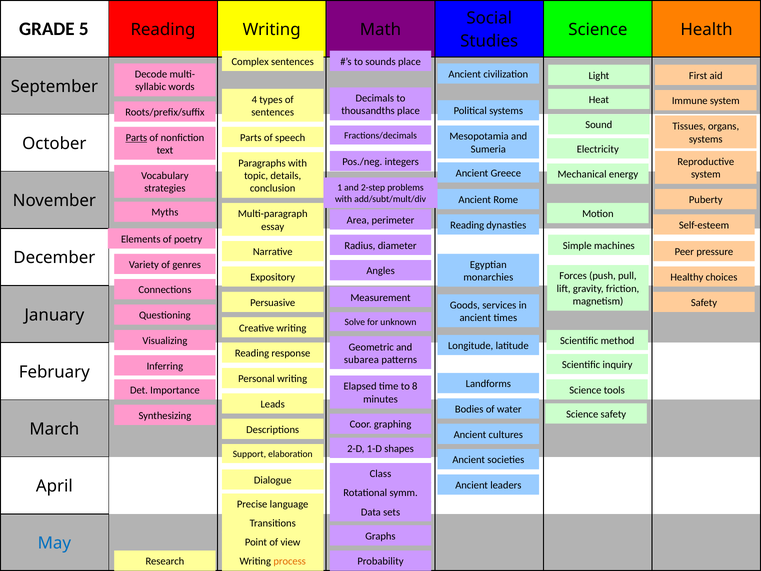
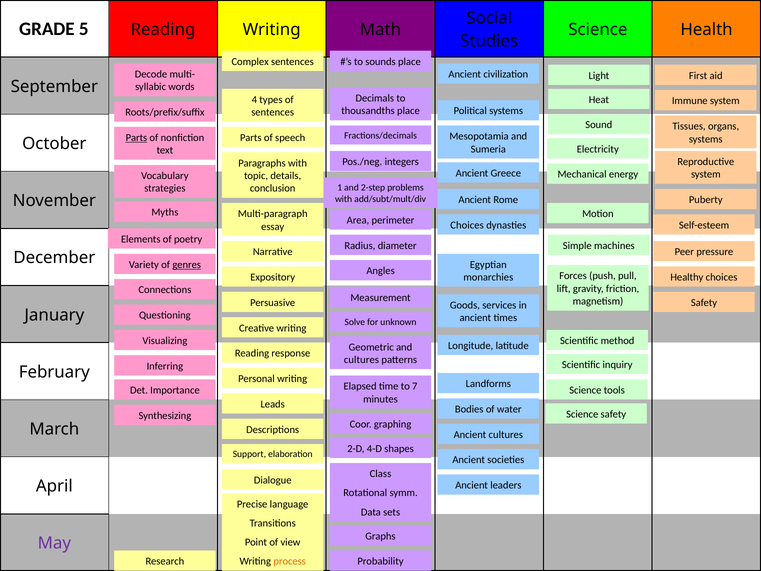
Reading at (467, 225): Reading -> Choices
genres underline: none -> present
subarea at (361, 360): subarea -> cultures
8: 8 -> 7
1-D: 1-D -> 4-D
May colour: blue -> purple
